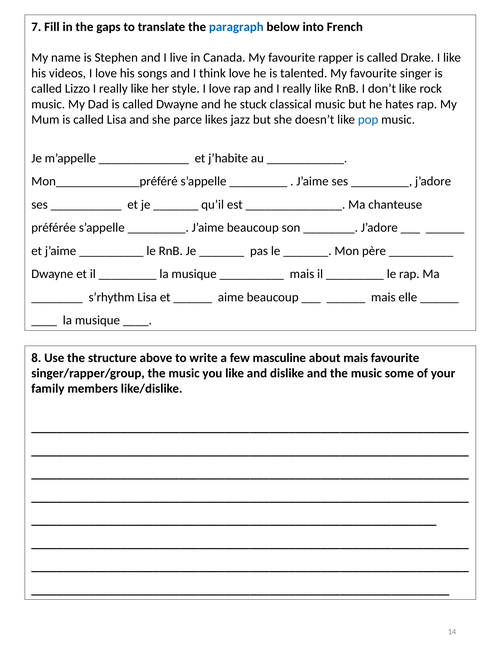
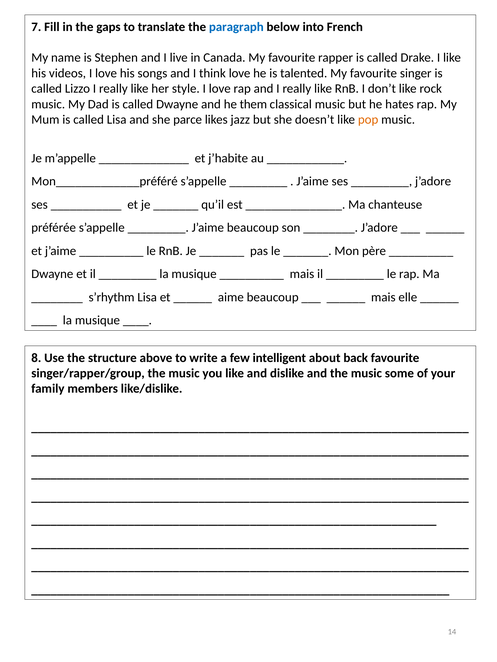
stuck: stuck -> them
pop colour: blue -> orange
masculine: masculine -> intelligent
about mais: mais -> back
